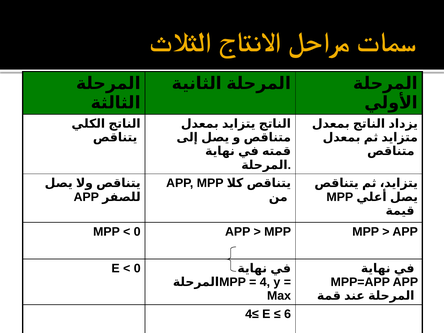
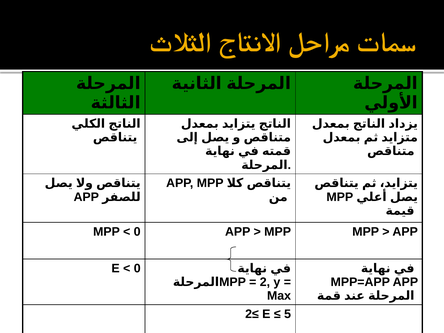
4: 4 -> 2
4≤: 4≤ -> 2≤
6: 6 -> 5
